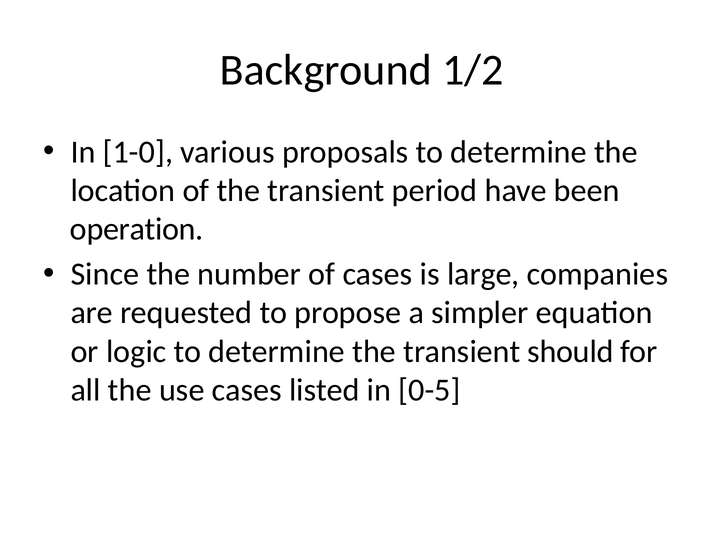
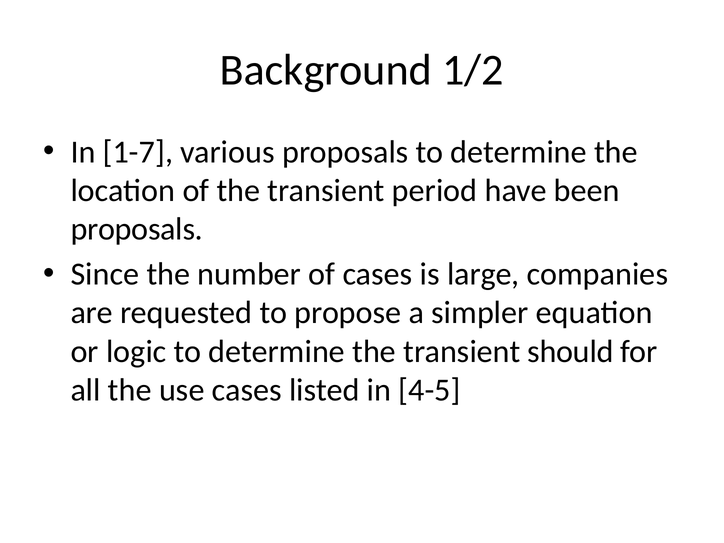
1-0: 1-0 -> 1-7
operation at (137, 229): operation -> proposals
0-5: 0-5 -> 4-5
